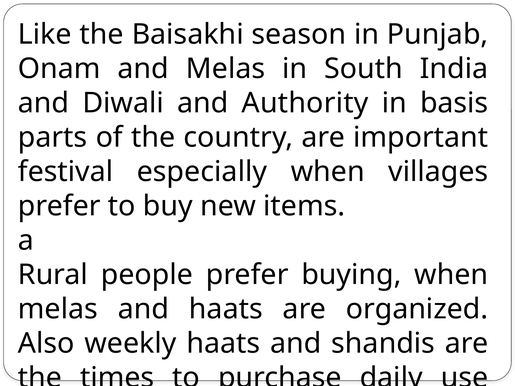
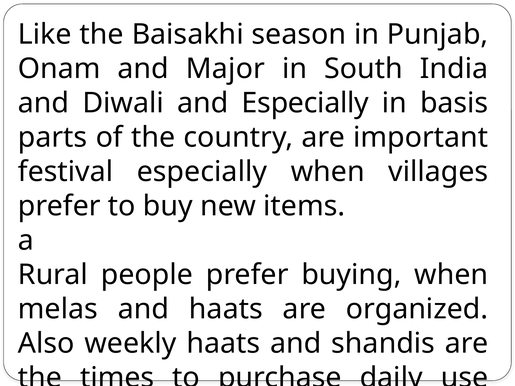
and Melas: Melas -> Major
and Authority: Authority -> Especially
